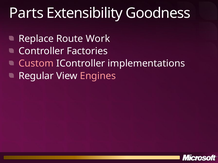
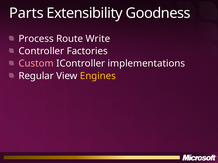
Replace: Replace -> Process
Work: Work -> Write
Engines colour: pink -> yellow
